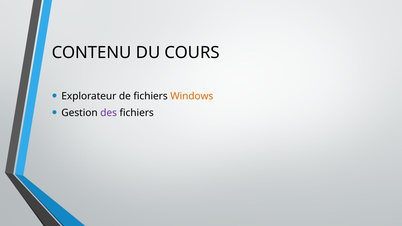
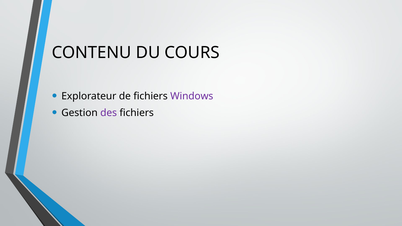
Windows colour: orange -> purple
